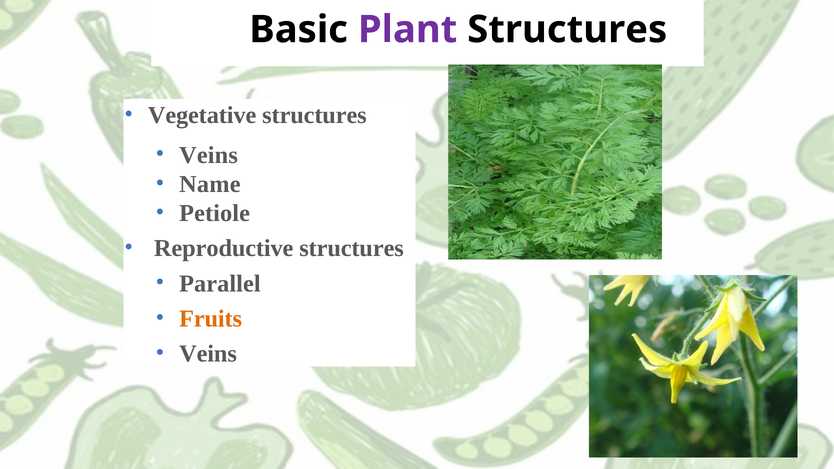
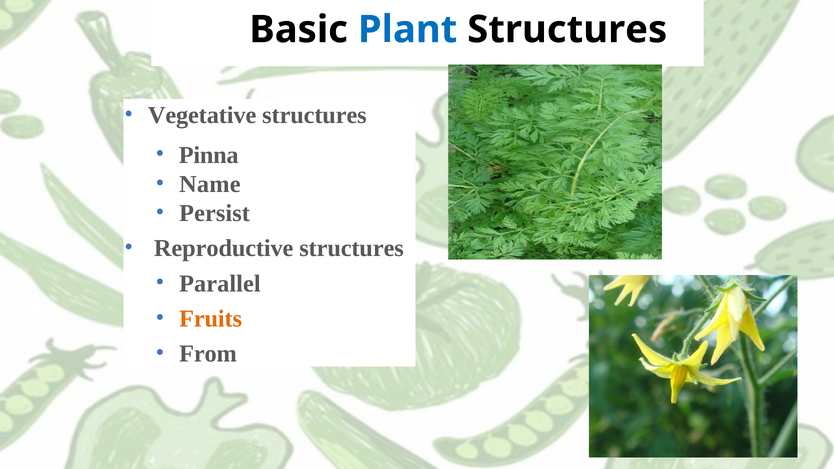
Plant colour: purple -> blue
Veins at (209, 155): Veins -> Pinna
Petiole: Petiole -> Persist
Veins at (208, 354): Veins -> From
